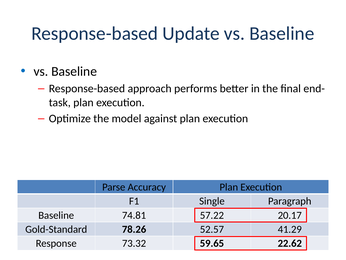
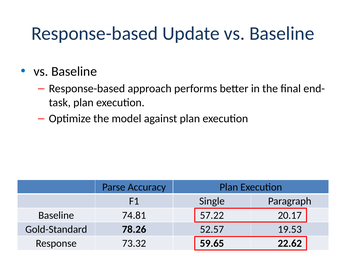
41.29: 41.29 -> 19.53
